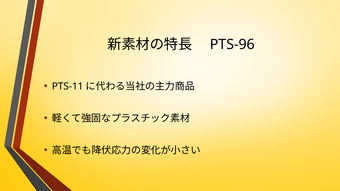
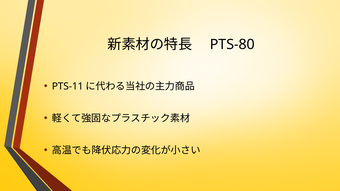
PTS-96: PTS-96 -> PTS-80
